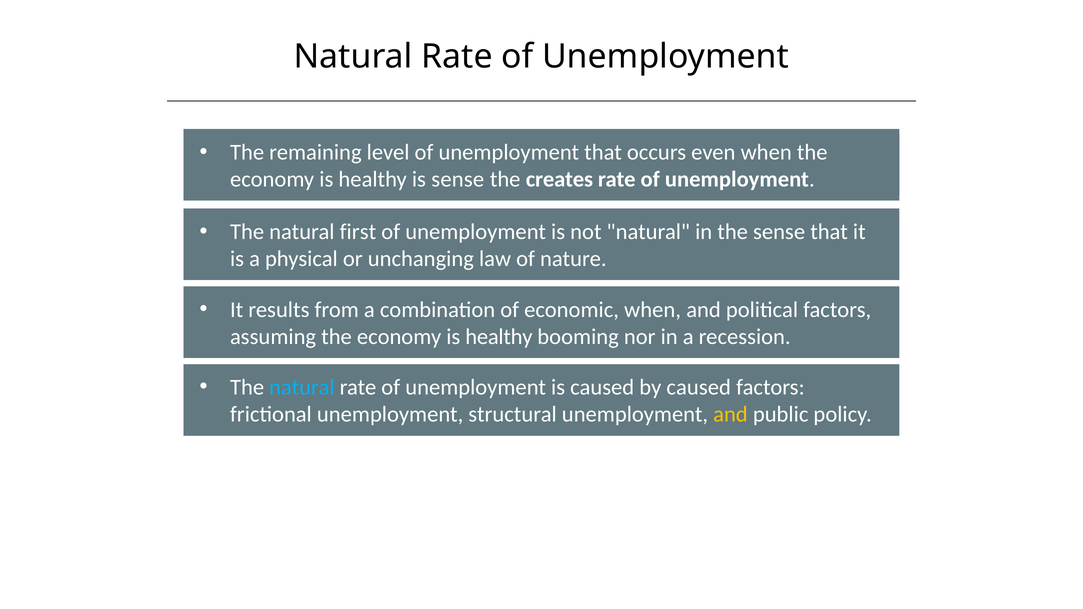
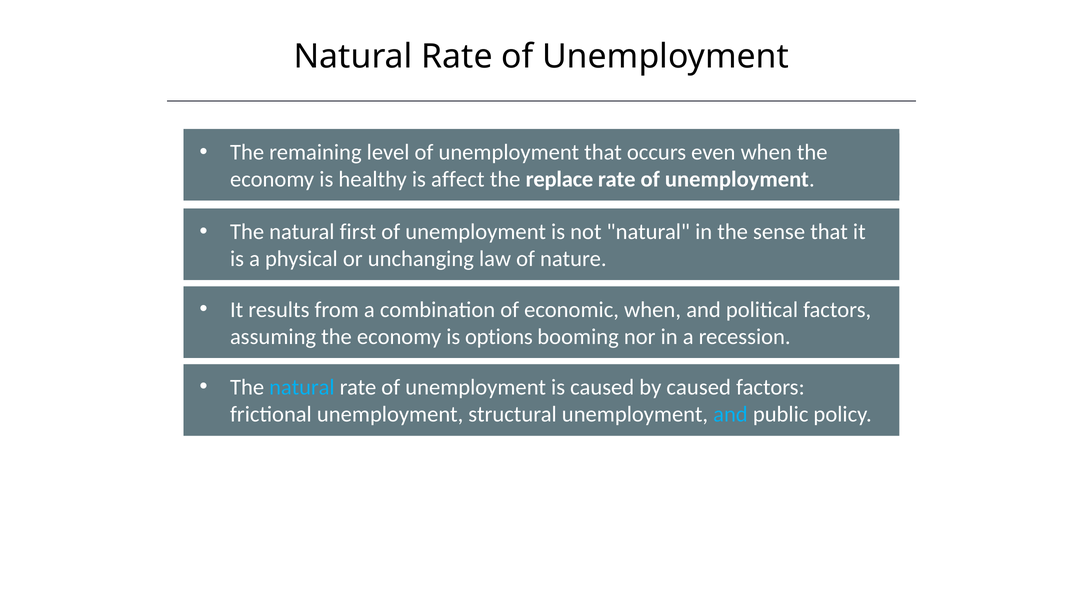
is sense: sense -> affect
creates: creates -> replace
healthy at (499, 337): healthy -> options
and at (730, 414) colour: yellow -> light blue
